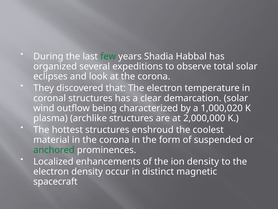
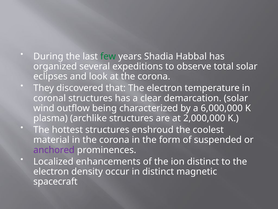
1,000,020: 1,000,020 -> 6,000,000
anchored colour: green -> purple
ion density: density -> distinct
